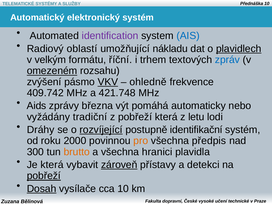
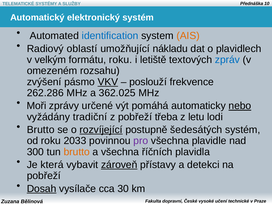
identification colour: purple -> blue
AIS colour: blue -> orange
plavidlech underline: present -> none
formátu říční: říční -> roku
trhem: trhem -> letiště
omezeném underline: present -> none
ohledně: ohledně -> poslouží
409.742: 409.742 -> 262.286
421.748: 421.748 -> 362.025
Aids: Aids -> Moři
března: března -> určené
nebo underline: none -> present
pobřeží která: která -> třeba
Dráhy at (41, 130): Dráhy -> Brutto
identifikační: identifikační -> šedesátých
2000: 2000 -> 2033
pro colour: orange -> purple
předpis: předpis -> plavidle
hranici: hranici -> říčních
pobřeží at (44, 176) underline: present -> none
cca 10: 10 -> 30
